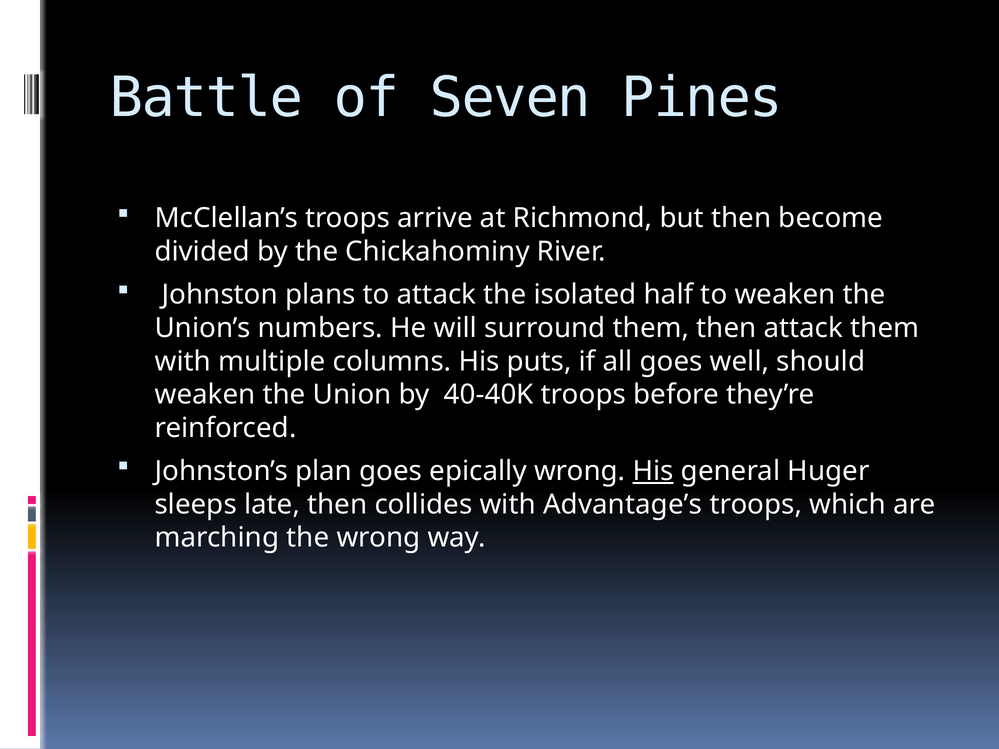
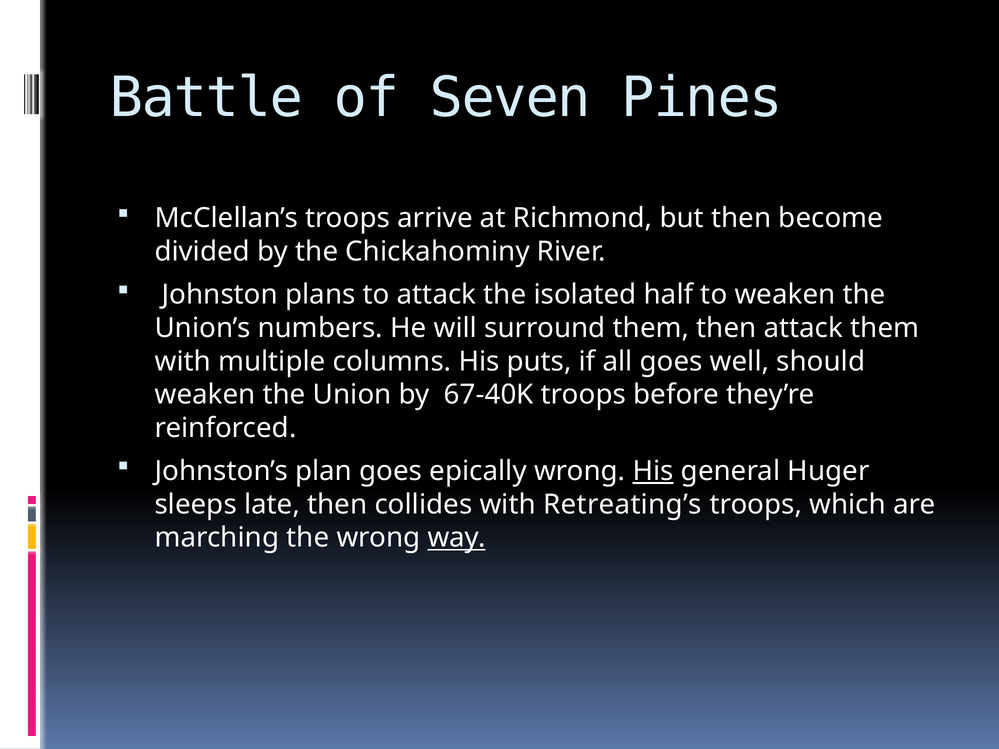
40-40K: 40-40K -> 67-40K
Advantage’s: Advantage’s -> Retreating’s
way underline: none -> present
